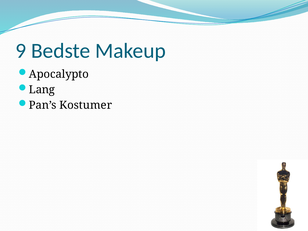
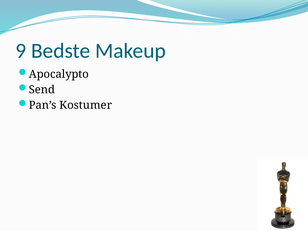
Lang: Lang -> Send
